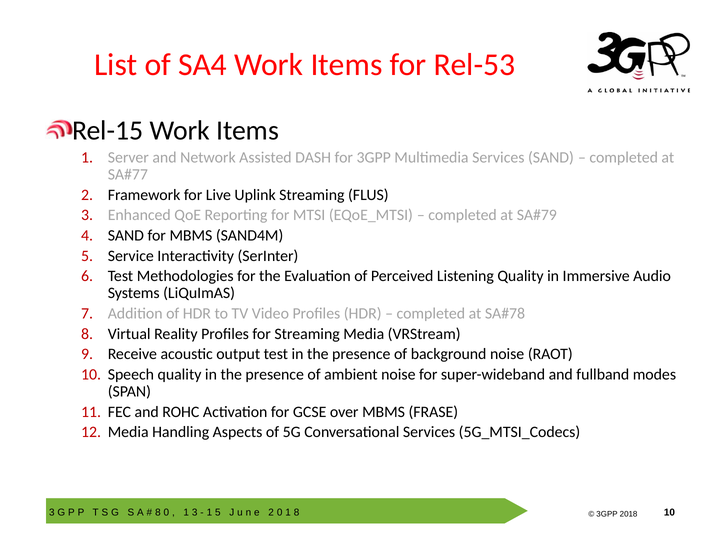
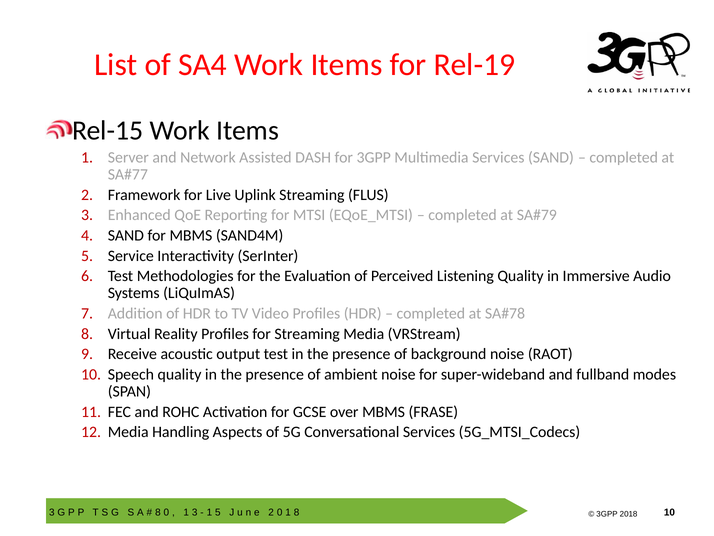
Rel-53: Rel-53 -> Rel-19
